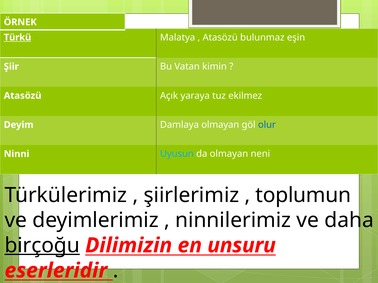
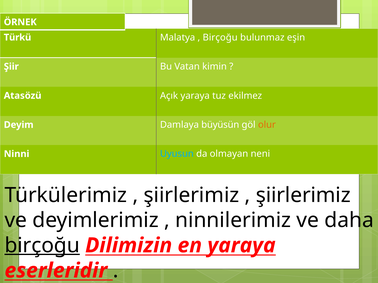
Türkü underline: present -> none
Atasözü at (220, 37): Atasözü -> Birçoğu
Damlaya olmayan: olmayan -> büyüsün
olur colour: blue -> orange
toplumun at (303, 195): toplumun -> şiirlerimiz
en unsuru: unsuru -> yaraya
